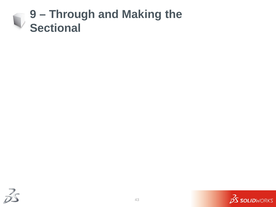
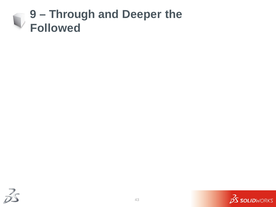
Making: Making -> Deeper
Sectional: Sectional -> Followed
